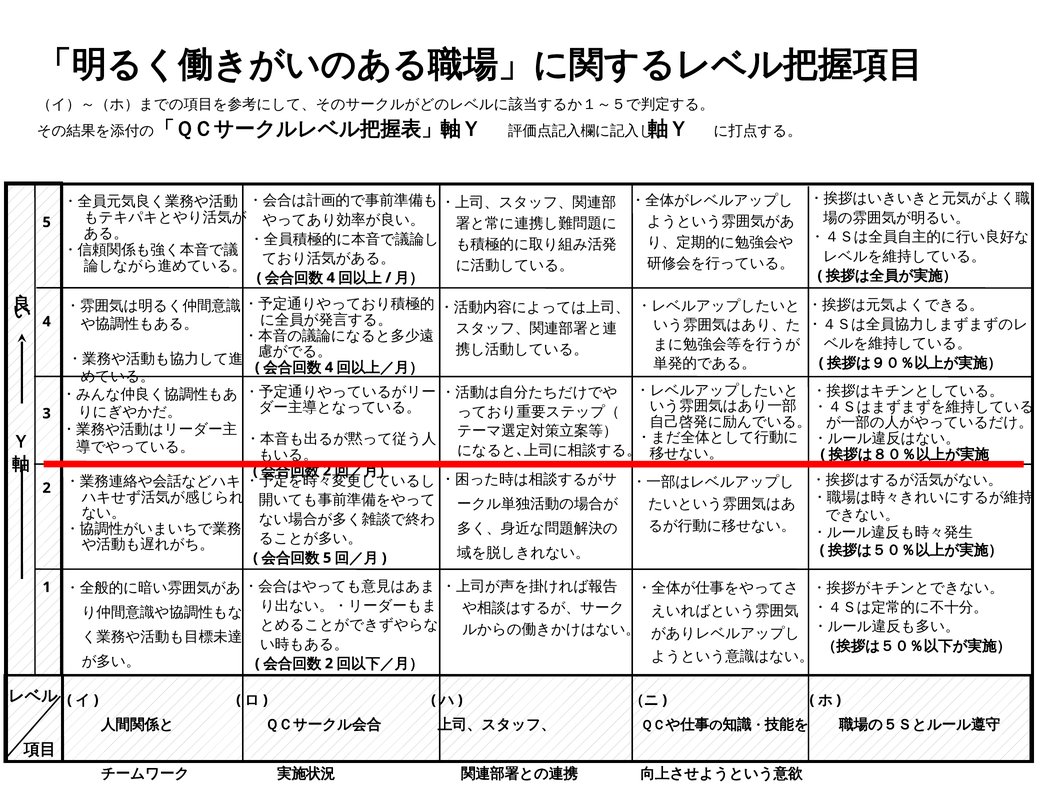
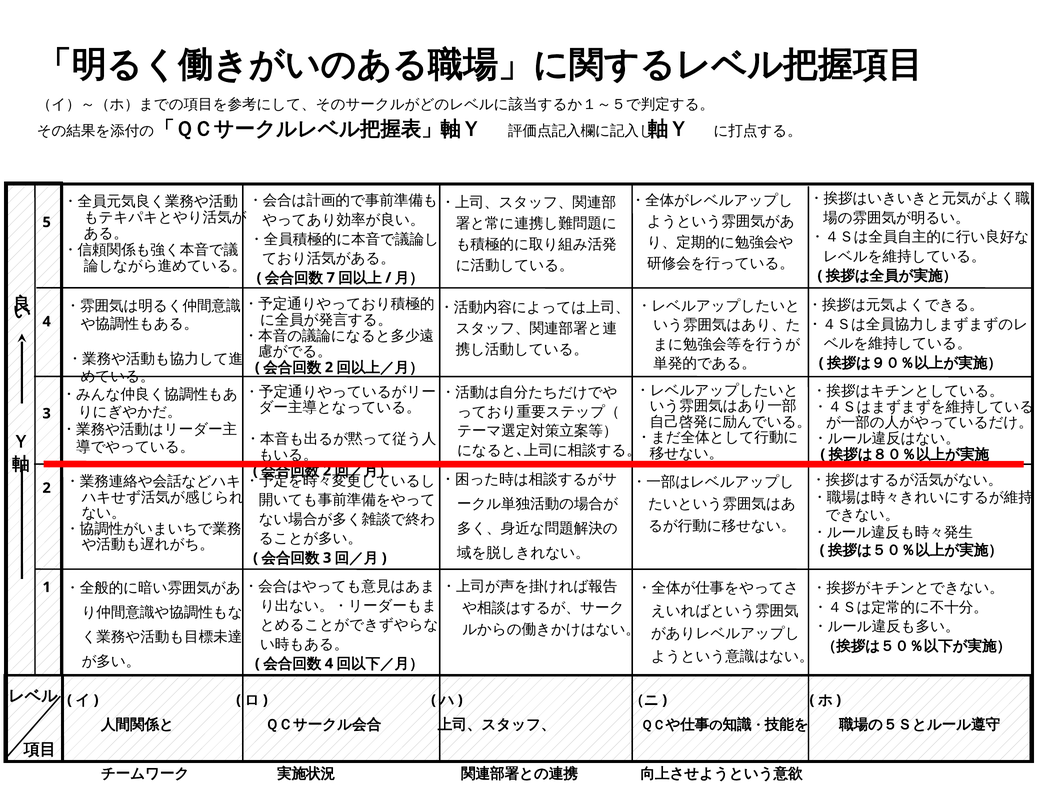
4 at (331, 278): 4 -> 7
4 at (329, 367): 4 -> 2
5 at (327, 558): 5 -> 3
2 at (329, 663): 2 -> 4
